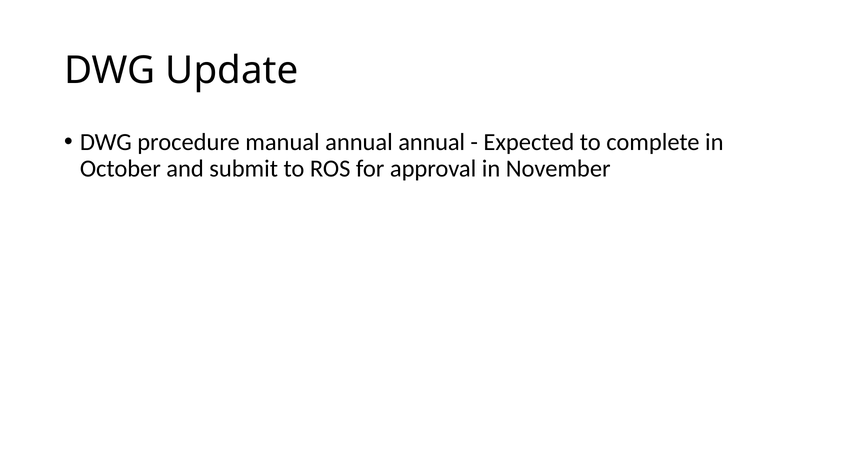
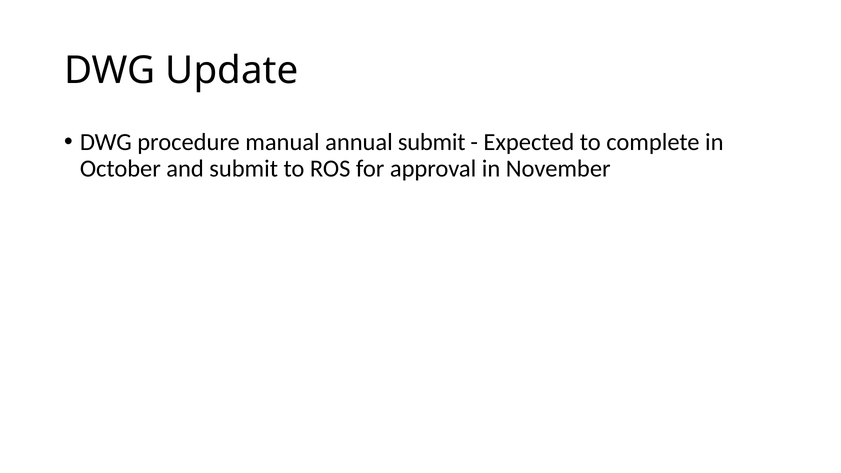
annual annual: annual -> submit
